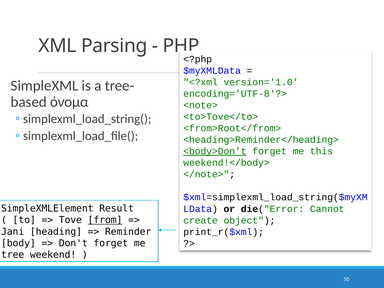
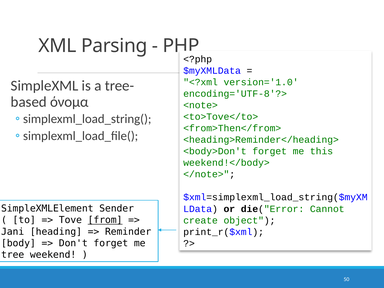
<from>Root</from>: <from>Root</from> -> <from>Then</from>
<body>Don't underline: present -> none
Result: Result -> Sender
